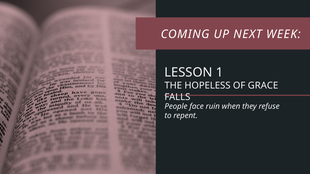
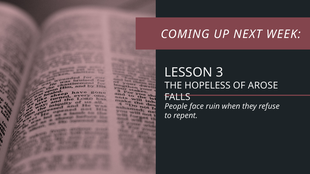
1: 1 -> 3
GRACE: GRACE -> AROSE
